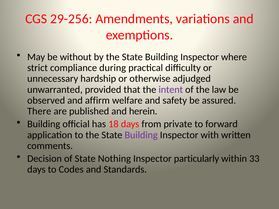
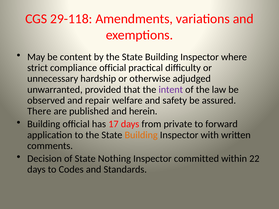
29-256: 29-256 -> 29-118
without: without -> content
compliance during: during -> official
affirm: affirm -> repair
18: 18 -> 17
Building at (141, 135) colour: purple -> orange
particularly: particularly -> committed
33: 33 -> 22
